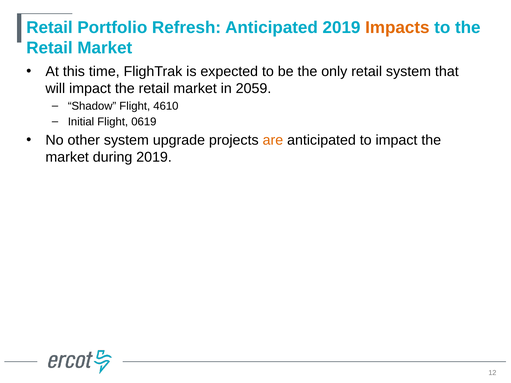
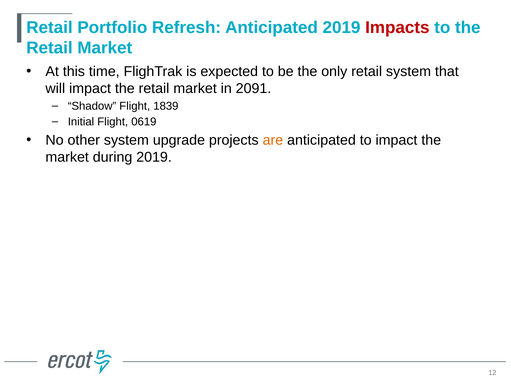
Impacts colour: orange -> red
2059: 2059 -> 2091
4610: 4610 -> 1839
